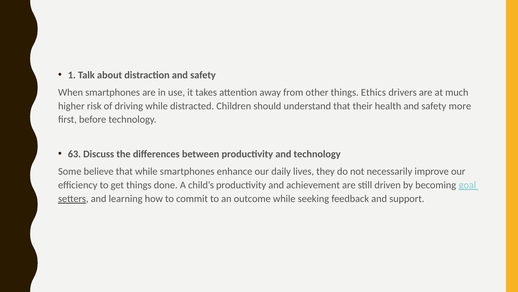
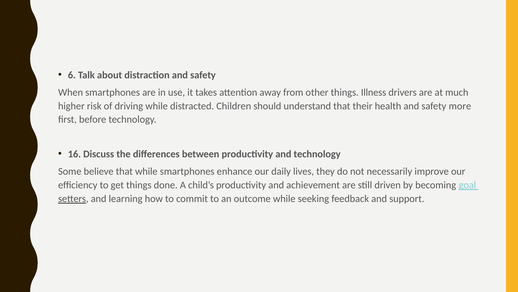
1: 1 -> 6
Ethics: Ethics -> Illness
63: 63 -> 16
